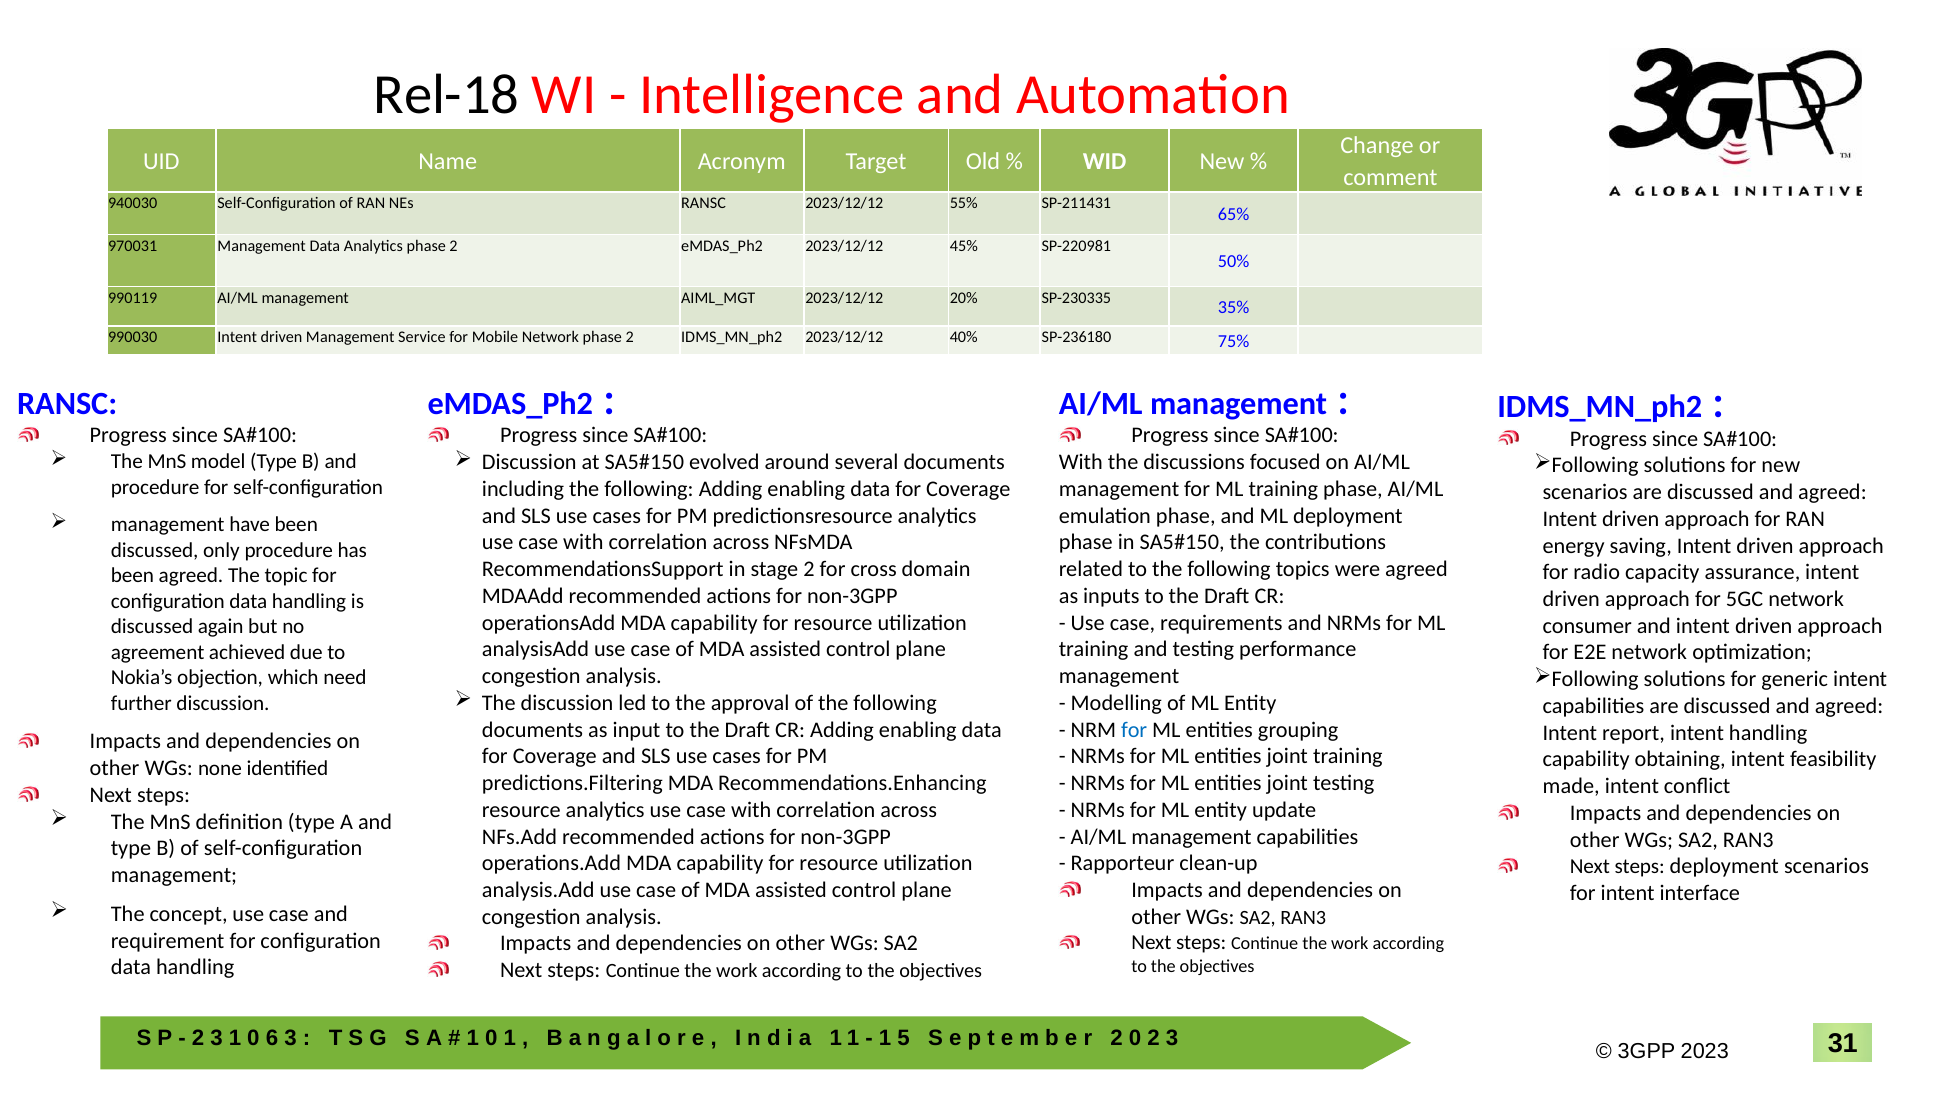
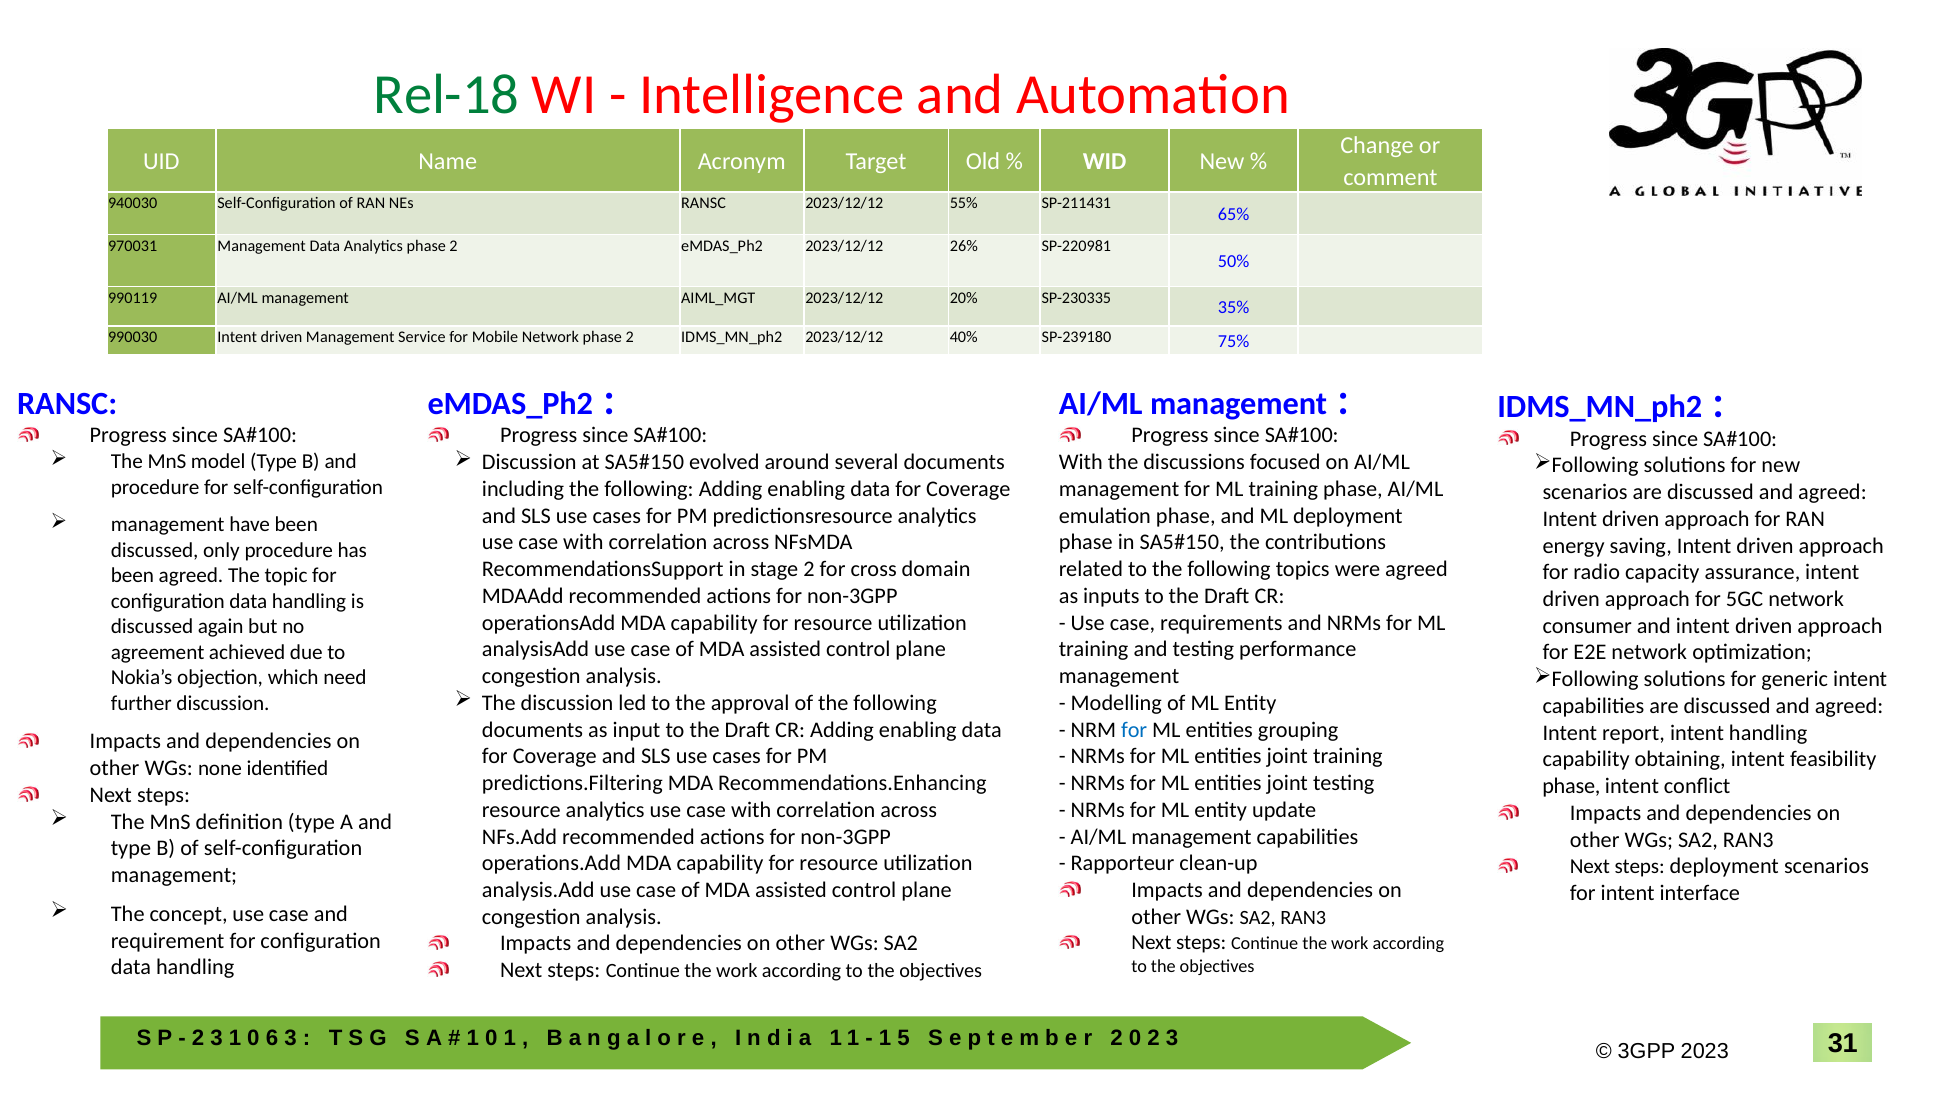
Rel-18 colour: black -> green
45%: 45% -> 26%
SP-236180: SP-236180 -> SP-239180
made at (1571, 786): made -> phase
